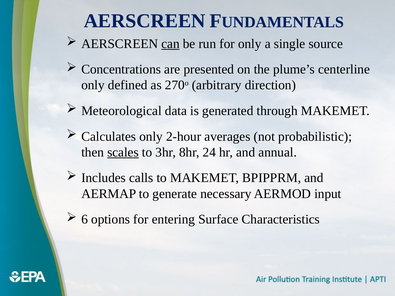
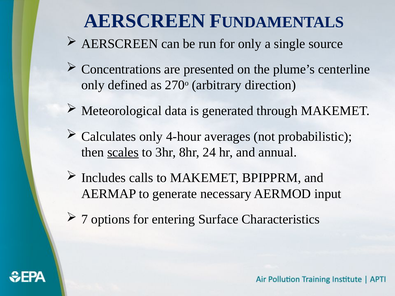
can underline: present -> none
2-hour: 2-hour -> 4-hour
6: 6 -> 7
